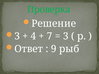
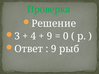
7 at (50, 36): 7 -> 9
3 at (66, 36): 3 -> 0
